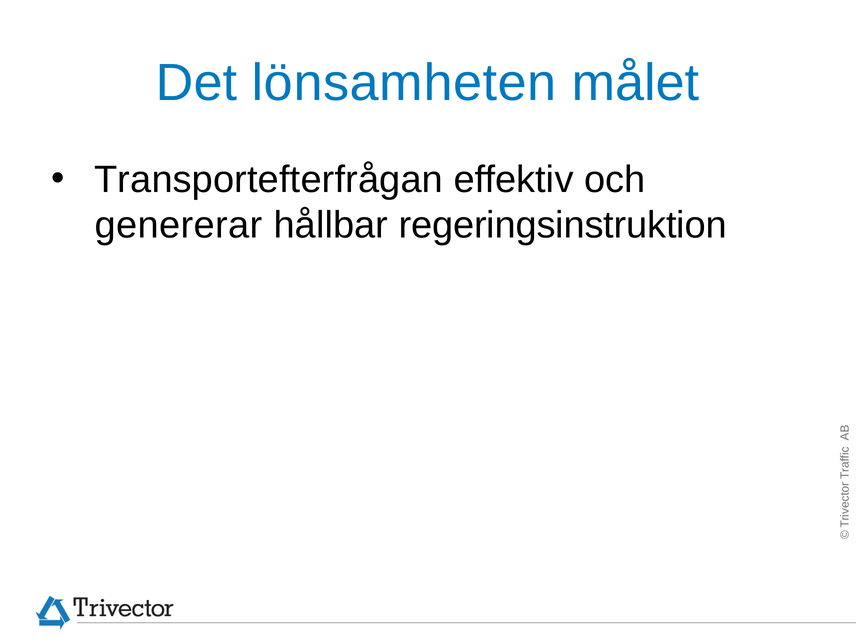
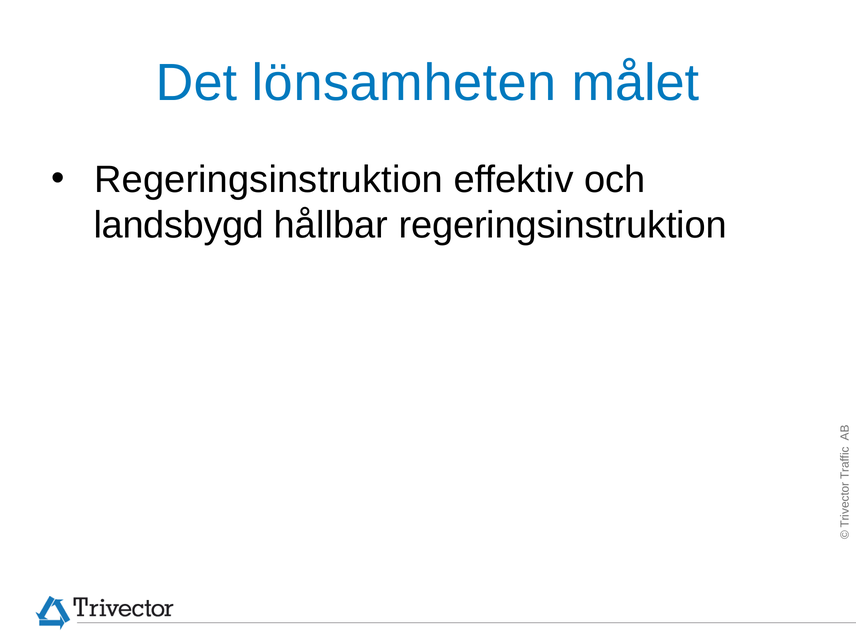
Transportefterfrågan at (269, 180): Transportefterfrågan -> Regeringsinstruktion
genererar: genererar -> landsbygd
